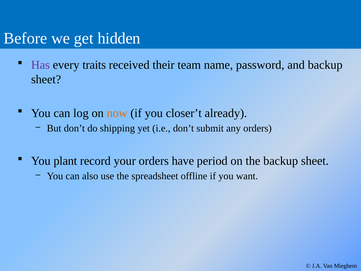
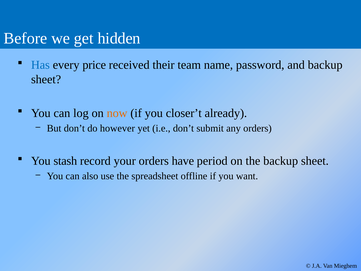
Has colour: purple -> blue
traits: traits -> price
shipping: shipping -> however
plant: plant -> stash
